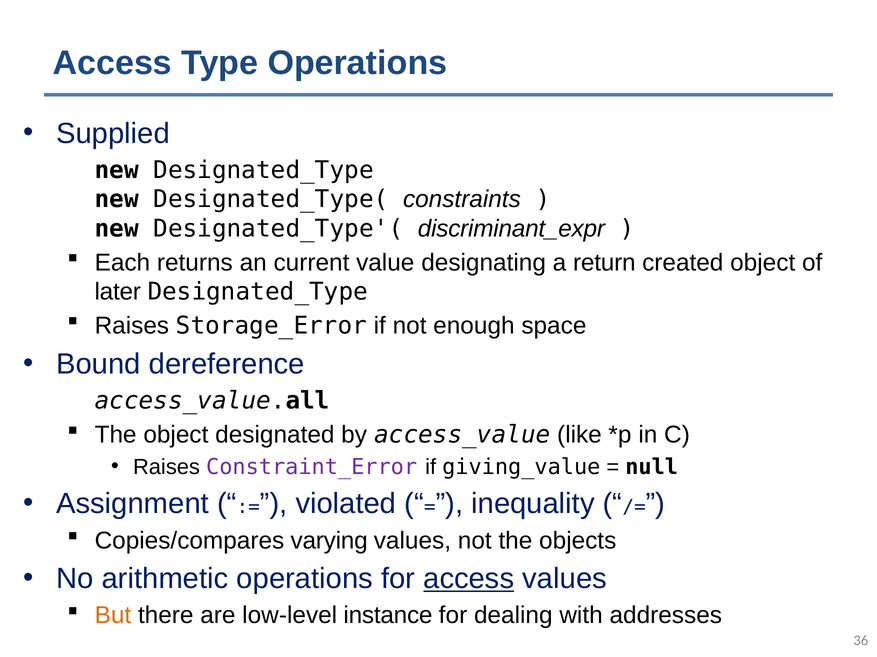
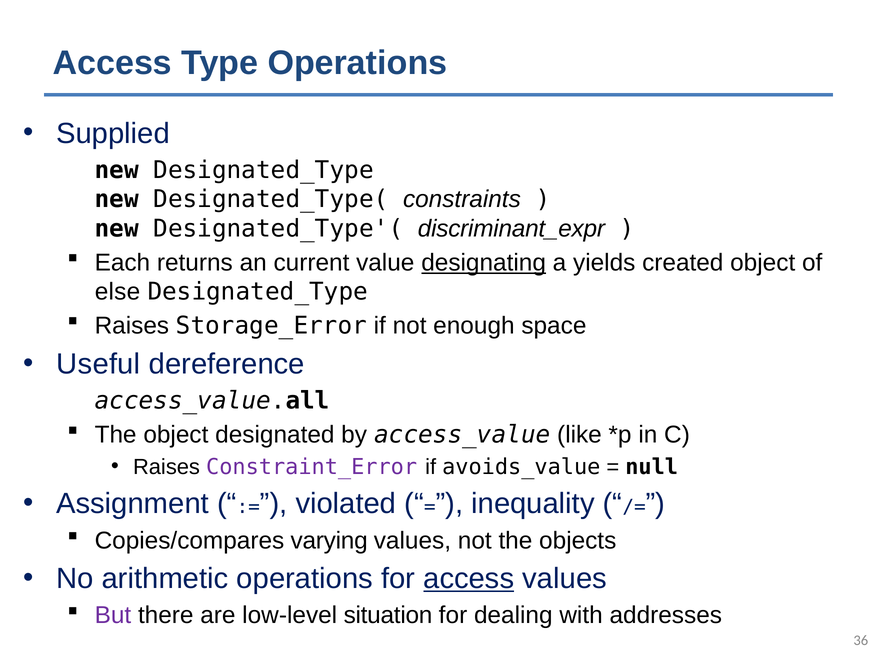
designating underline: none -> present
return: return -> yields
later: later -> else
Bound: Bound -> Useful
giving_value: giving_value -> avoids_value
But colour: orange -> purple
instance: instance -> situation
